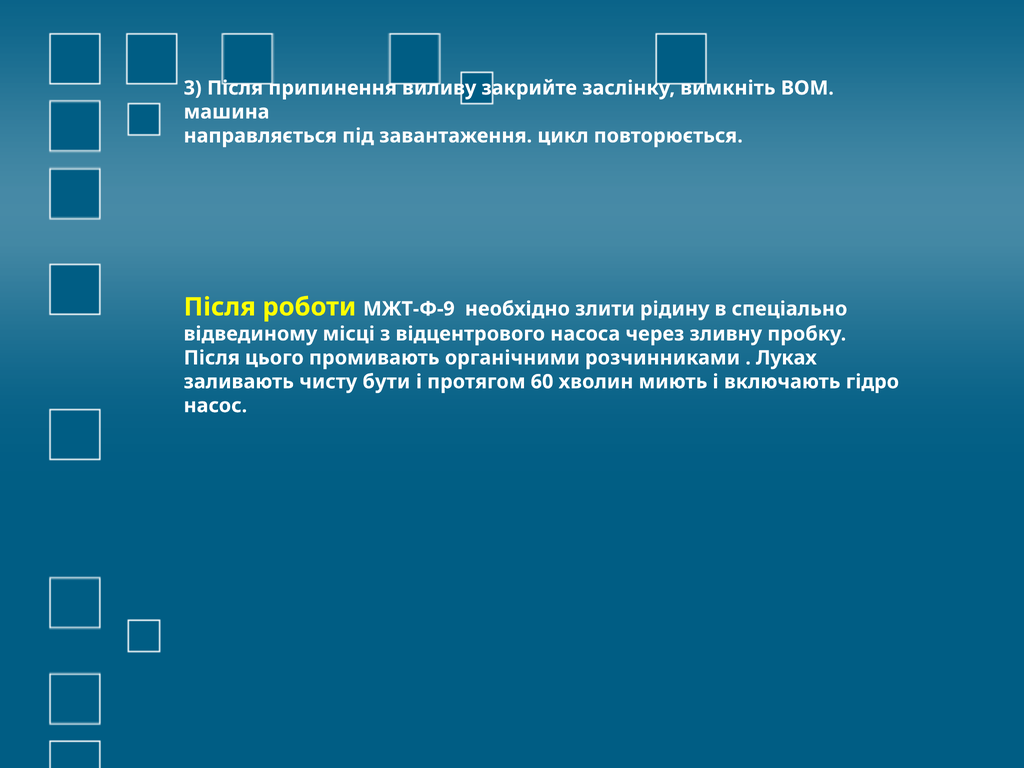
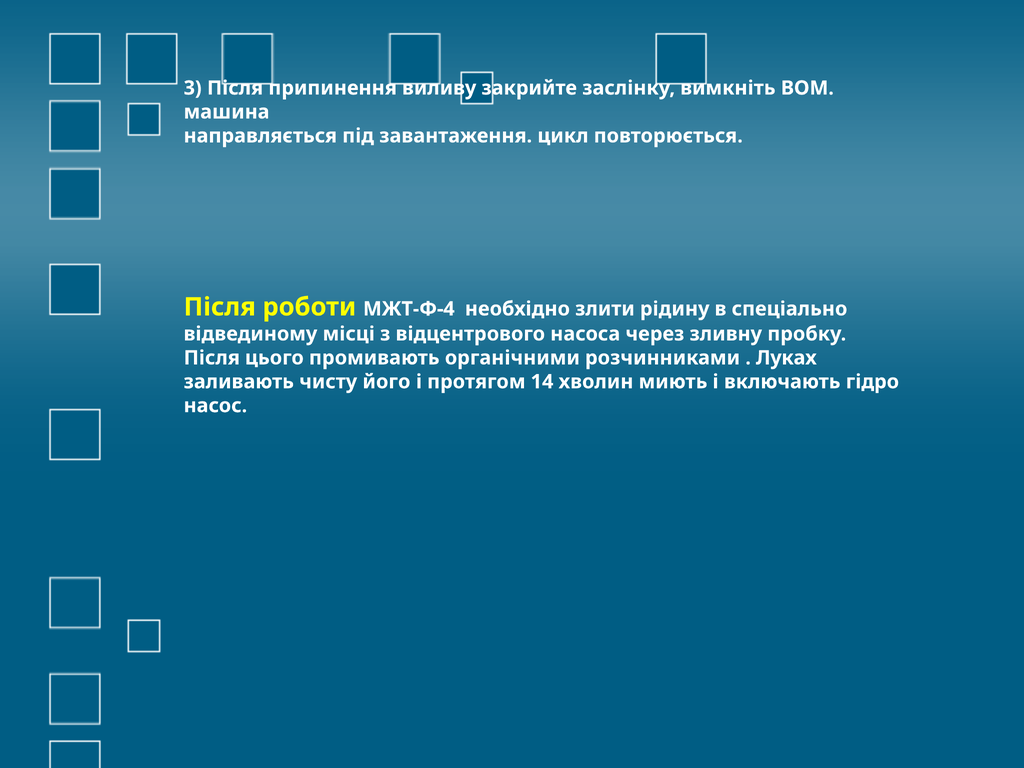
МЖТ-Ф-9: МЖТ-Ф-9 -> МЖТ-Ф-4
бути: бути -> його
60: 60 -> 14
